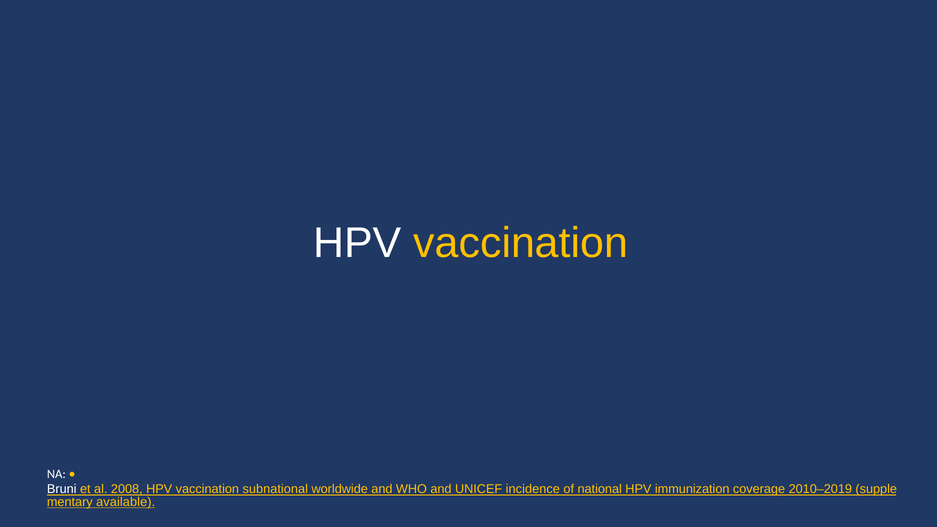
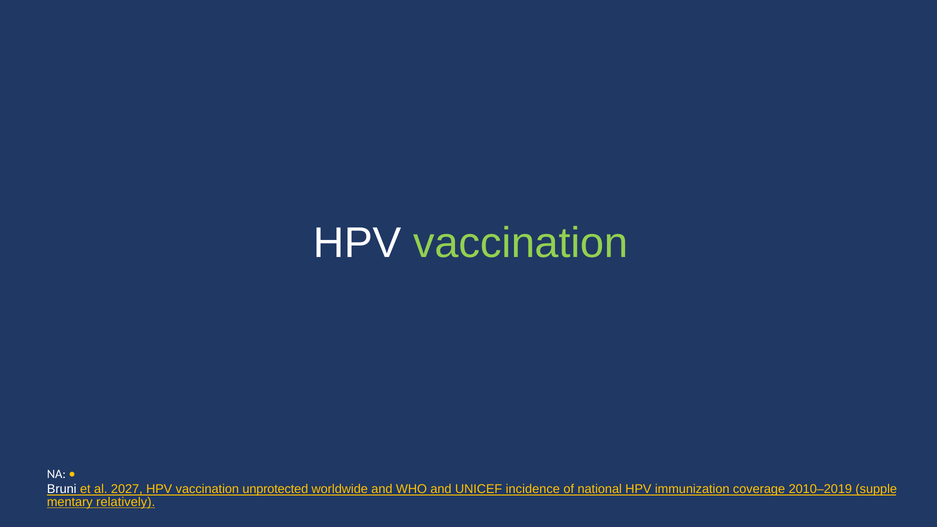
vaccination at (521, 243) colour: yellow -> light green
2008: 2008 -> 2027
subnational: subnational -> unprotected
available: available -> relatively
